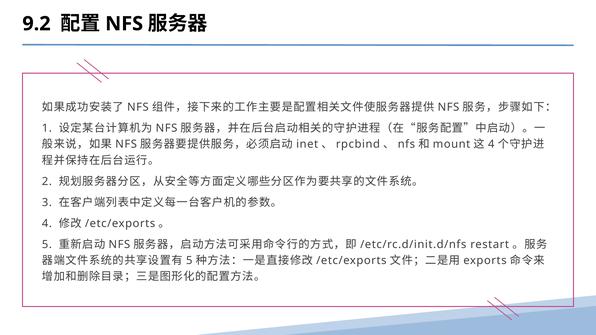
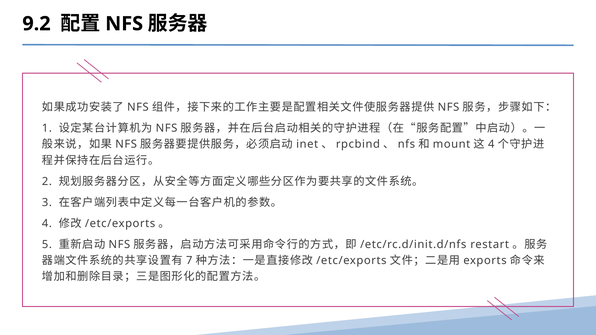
5 at (189, 261): 5 -> 7
